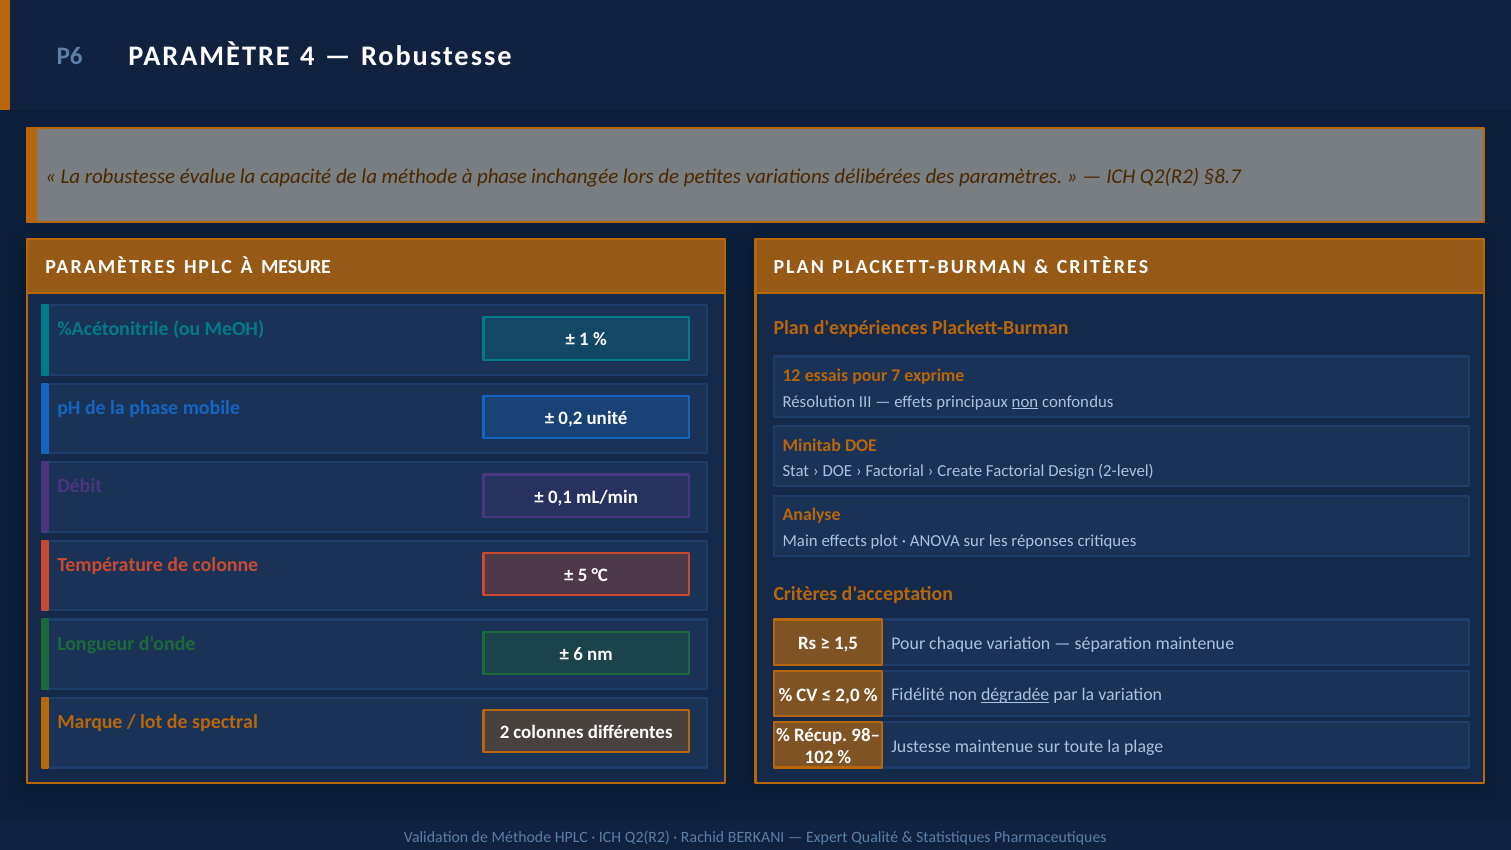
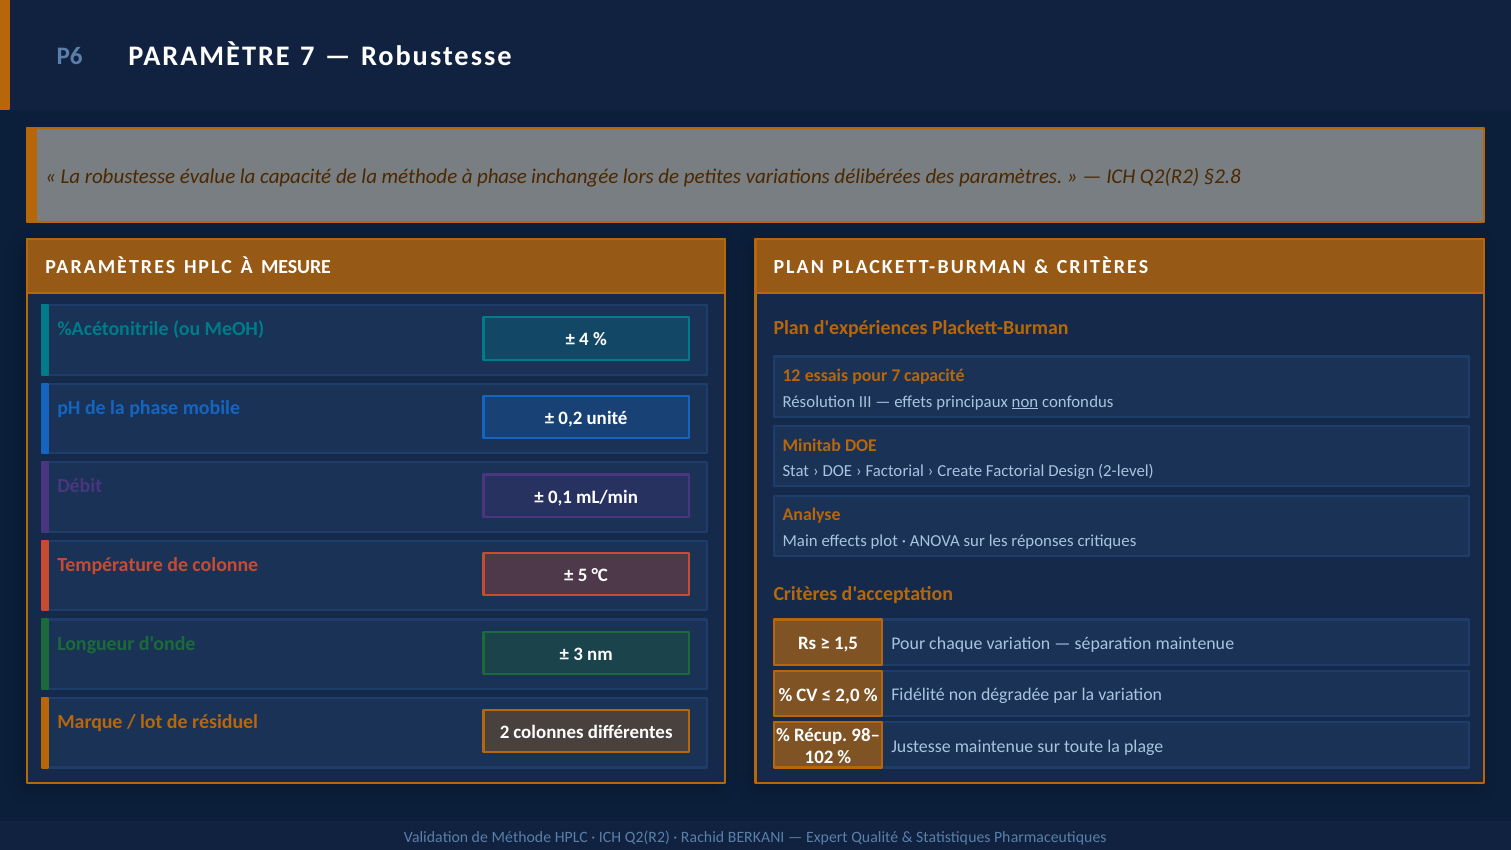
PARAMÈTRE 4: 4 -> 7
§8.7: §8.7 -> §2.8
1: 1 -> 4
7 exprime: exprime -> capacité
6: 6 -> 3
dégradée underline: present -> none
spectral: spectral -> résiduel
